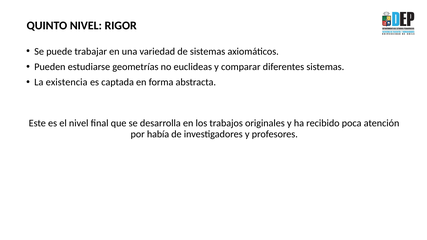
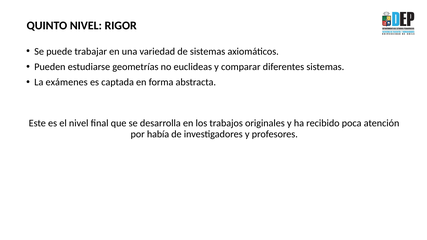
existencia: existencia -> exámenes
